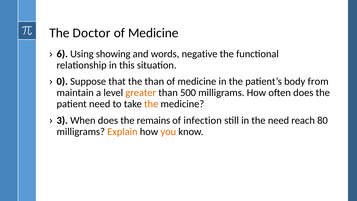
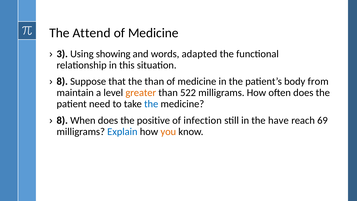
Doctor: Doctor -> Attend
6: 6 -> 3
negative: negative -> adapted
0 at (62, 81): 0 -> 8
500: 500 -> 522
the at (151, 104) colour: orange -> blue
3 at (62, 120): 3 -> 8
remains: remains -> positive
the need: need -> have
80: 80 -> 69
Explain colour: orange -> blue
